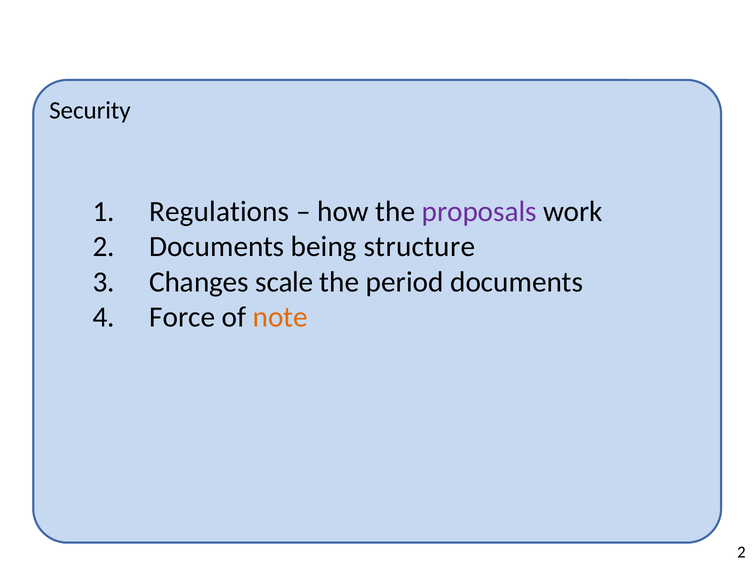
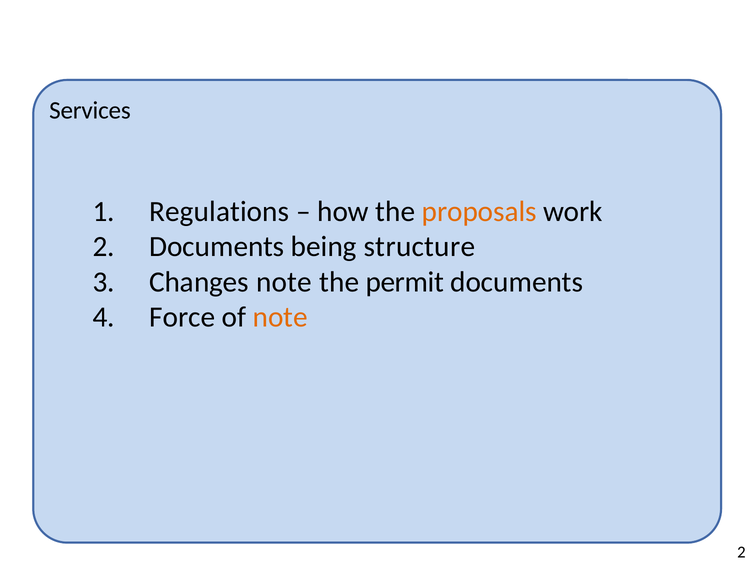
Security: Security -> Services
proposals colour: purple -> orange
Changes scale: scale -> note
period: period -> permit
